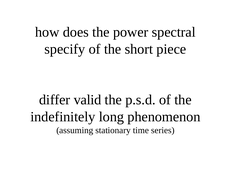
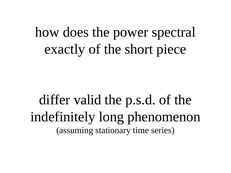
specify: specify -> exactly
